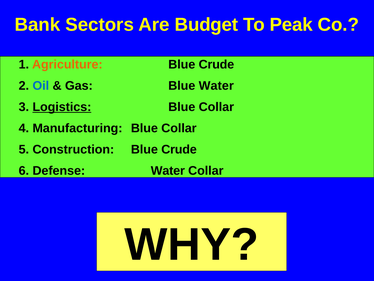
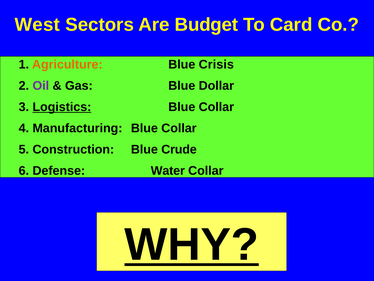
Bank: Bank -> West
Peak: Peak -> Card
Crude at (216, 64): Crude -> Crisis
Oil colour: blue -> purple
Blue Water: Water -> Dollar
WHY underline: none -> present
